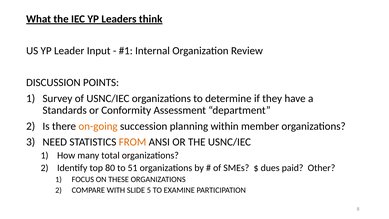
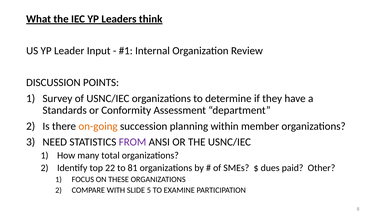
FROM colour: orange -> purple
80: 80 -> 22
51: 51 -> 81
